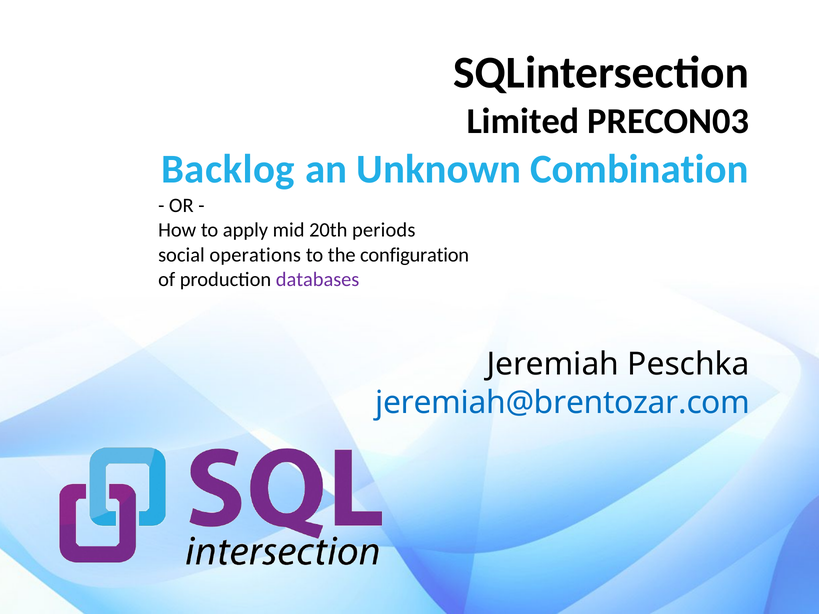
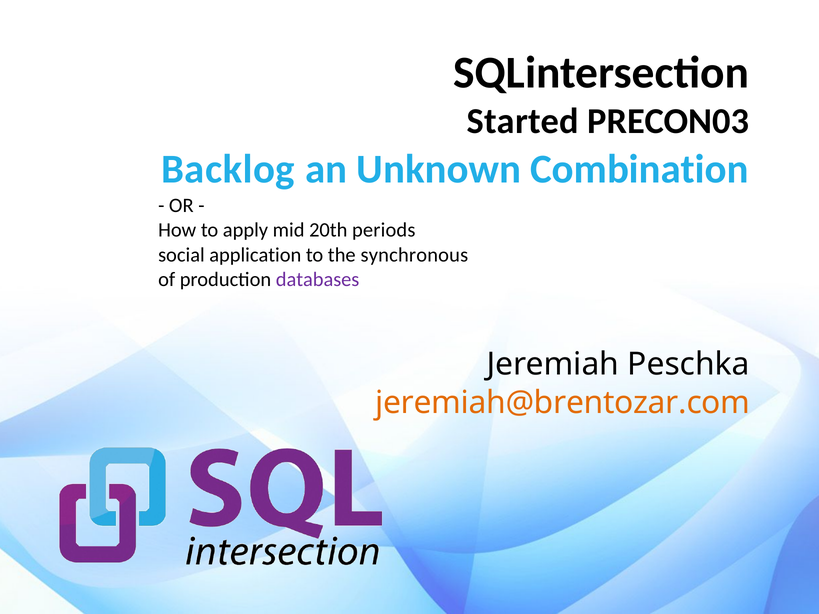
Limited: Limited -> Started
operations: operations -> application
configuration: configuration -> synchronous
jeremiah@brentozar.com colour: blue -> orange
